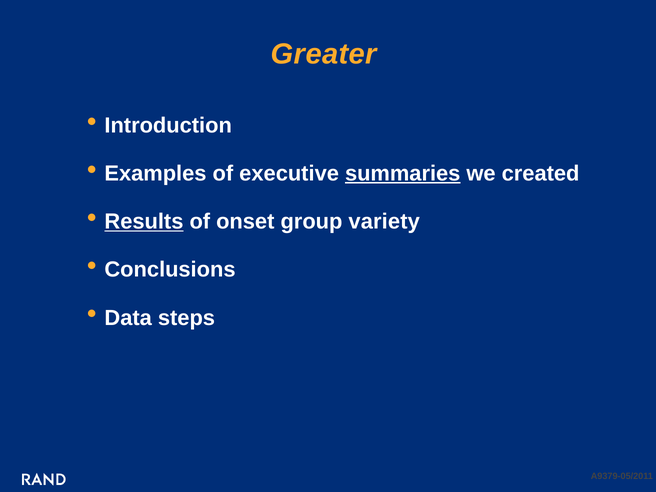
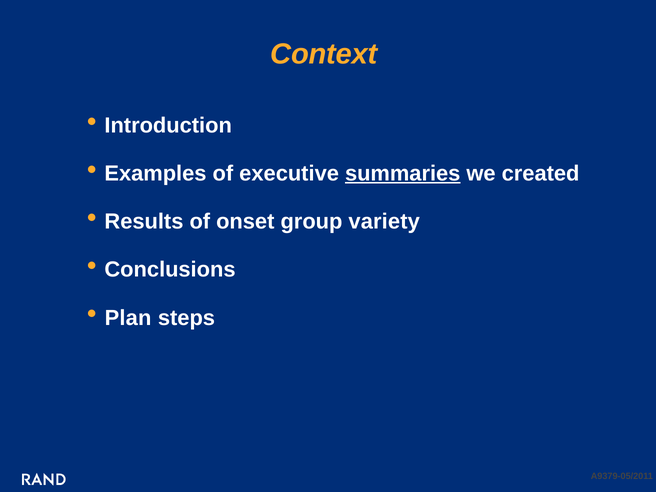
Greater: Greater -> Context
Results underline: present -> none
Data: Data -> Plan
